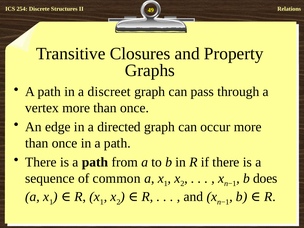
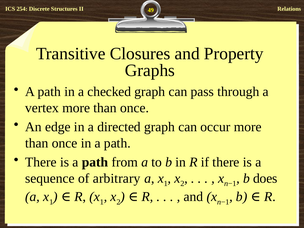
discreet: discreet -> checked
common: common -> arbitrary
